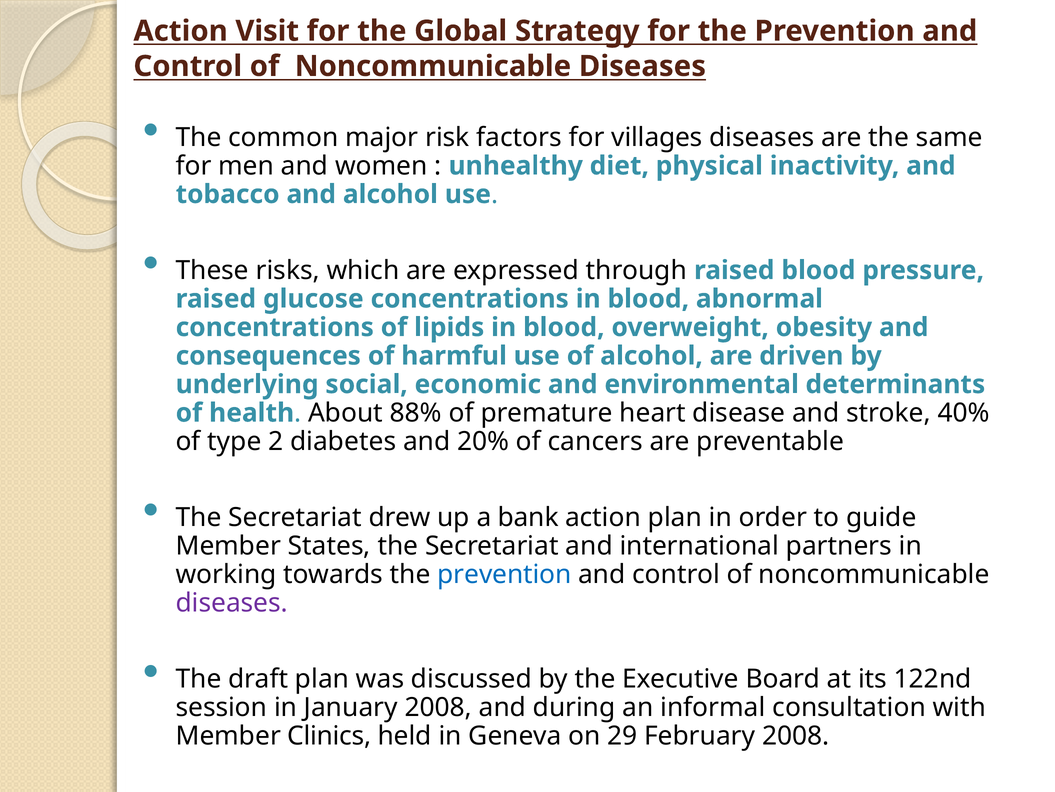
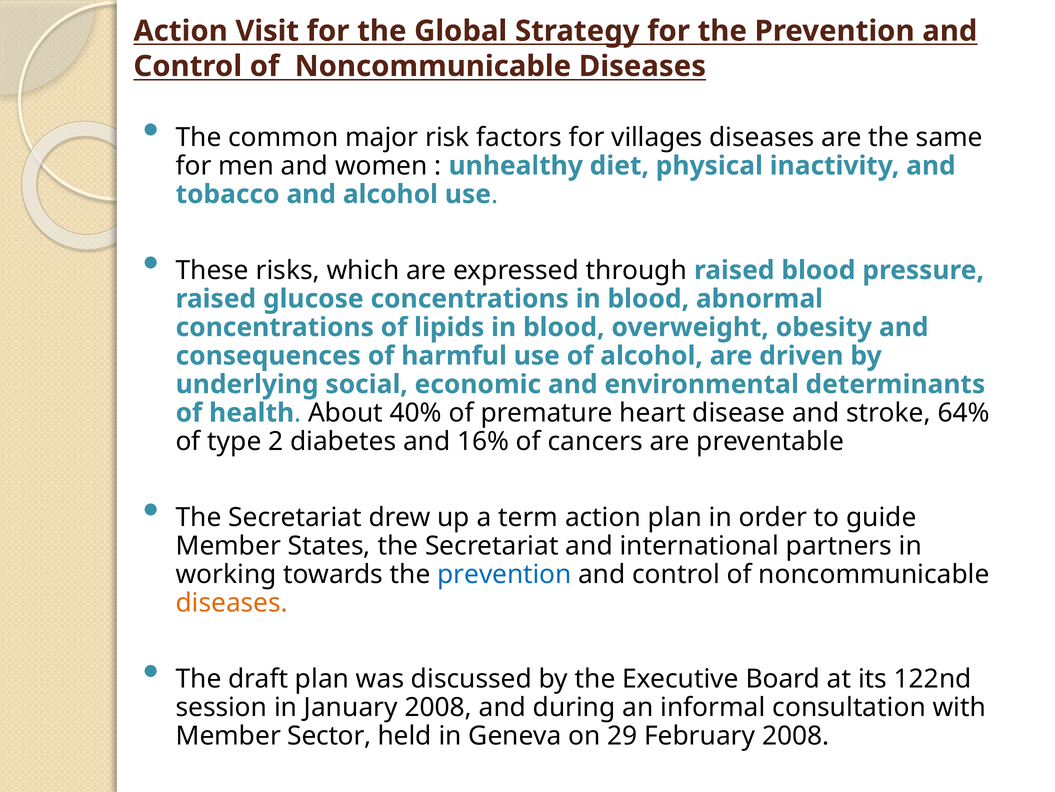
88%: 88% -> 40%
40%: 40% -> 64%
20%: 20% -> 16%
bank: bank -> term
diseases at (232, 602) colour: purple -> orange
Clinics: Clinics -> Sector
